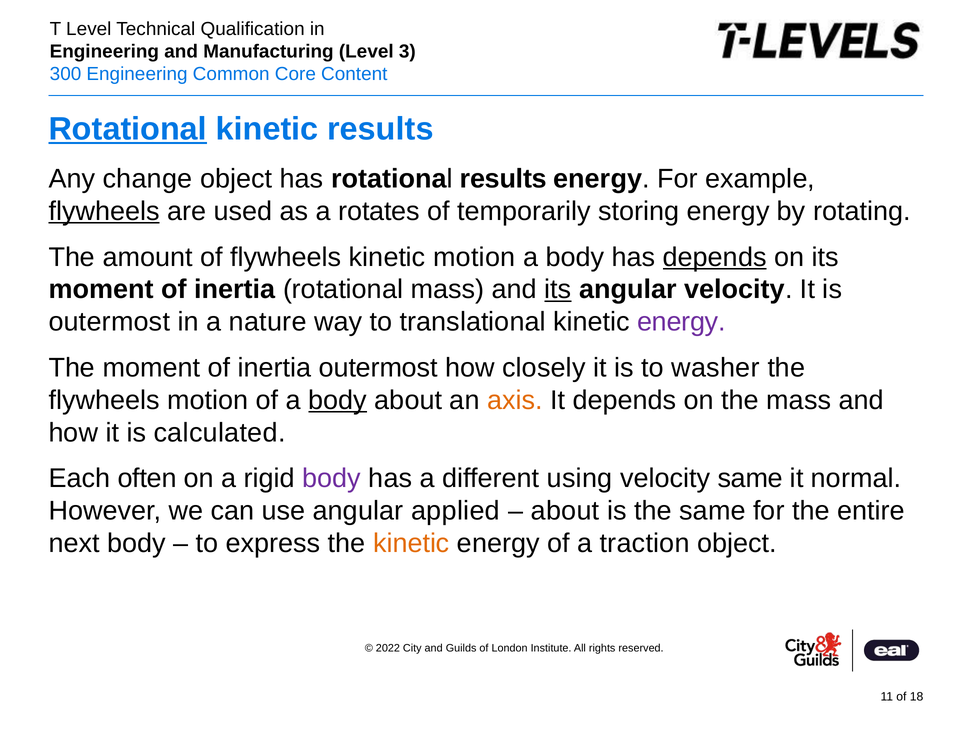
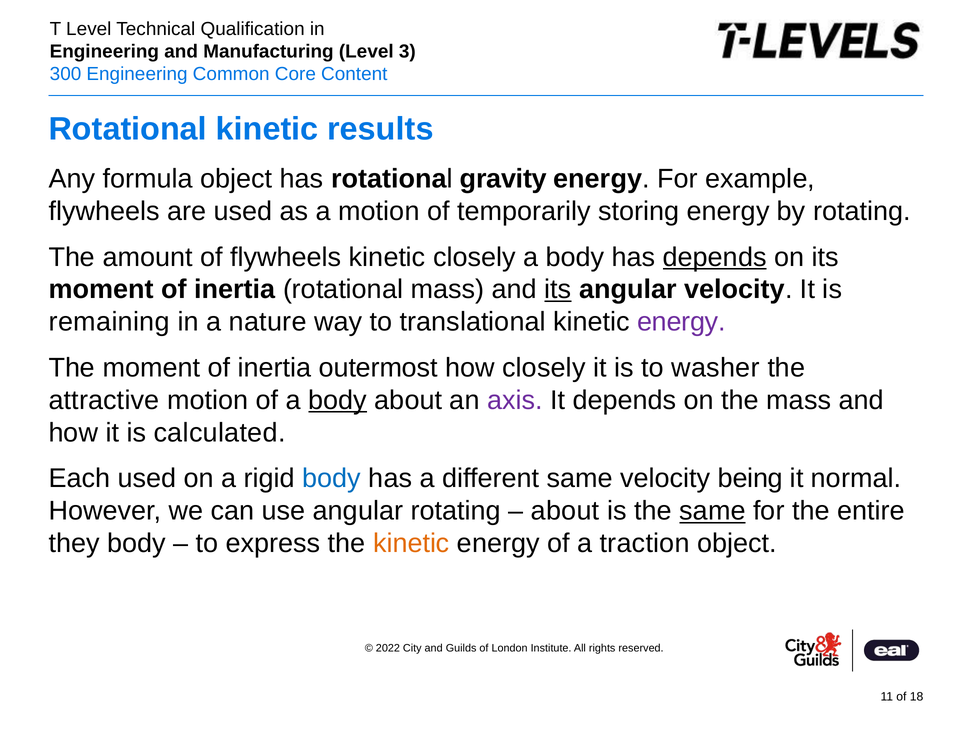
Rotational at (128, 129) underline: present -> none
change: change -> formula
rotational results: results -> gravity
flywheels at (104, 211) underline: present -> none
a rotates: rotates -> motion
kinetic motion: motion -> closely
outermost at (109, 322): outermost -> remaining
flywheels at (104, 400): flywheels -> attractive
axis colour: orange -> purple
Each often: often -> used
body at (332, 479) colour: purple -> blue
different using: using -> same
velocity same: same -> being
angular applied: applied -> rotating
same at (712, 511) underline: none -> present
next: next -> they
